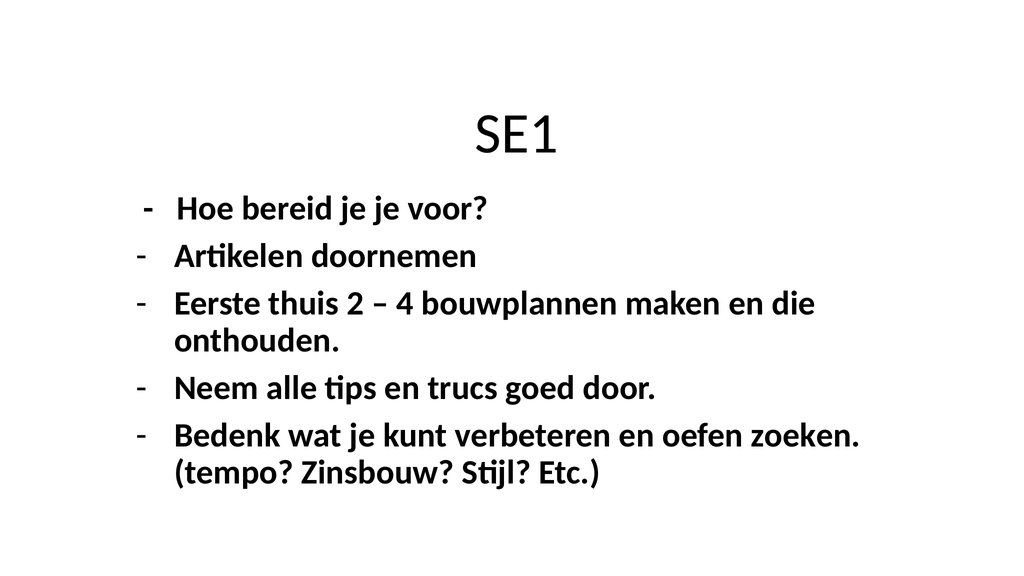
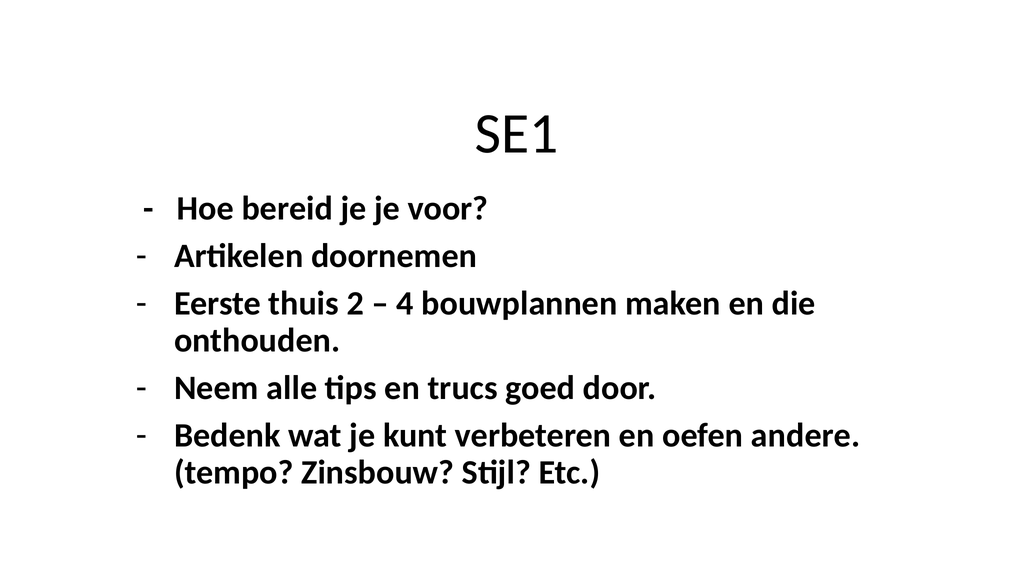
zoeken: zoeken -> andere
